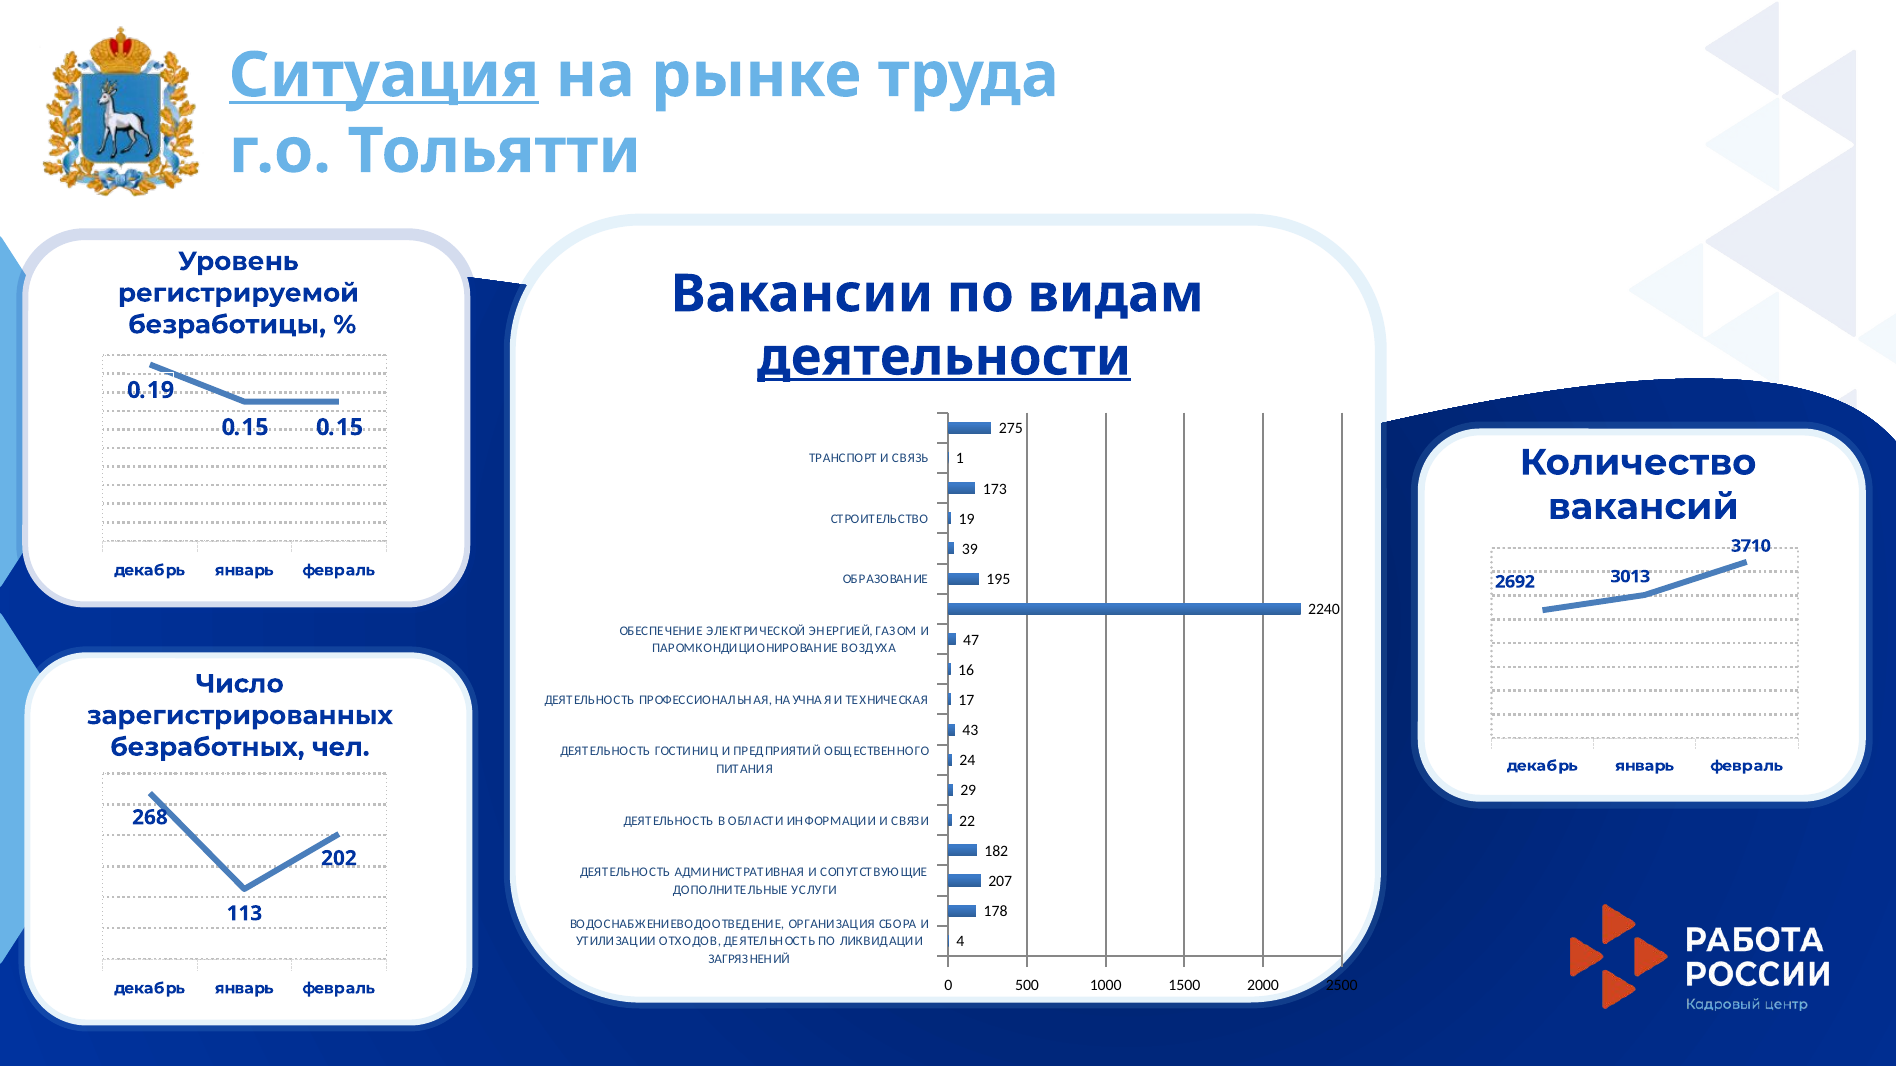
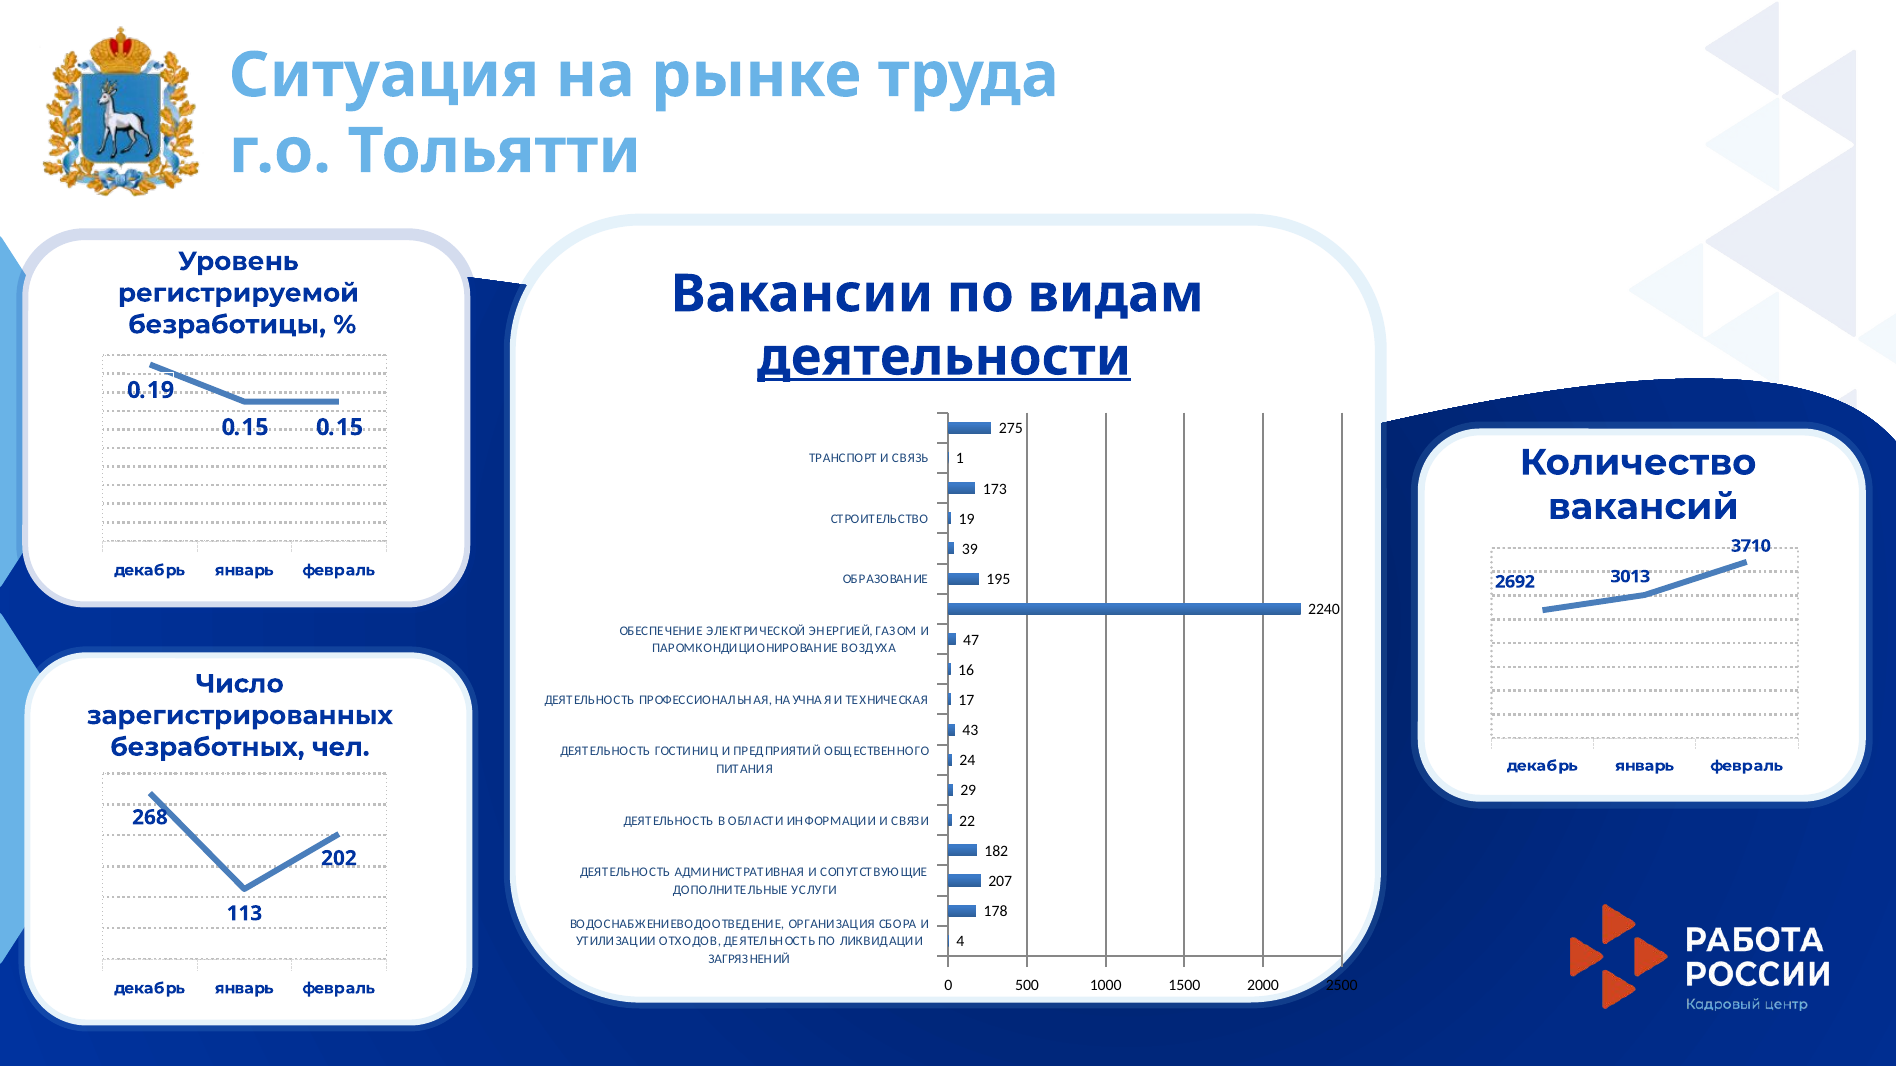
Ситуация underline: present -> none
